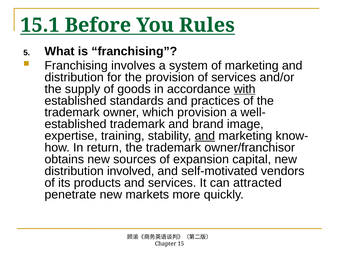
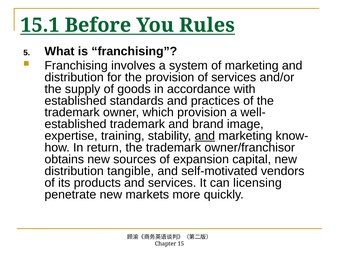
with underline: present -> none
involved: involved -> tangible
attracted: attracted -> licensing
